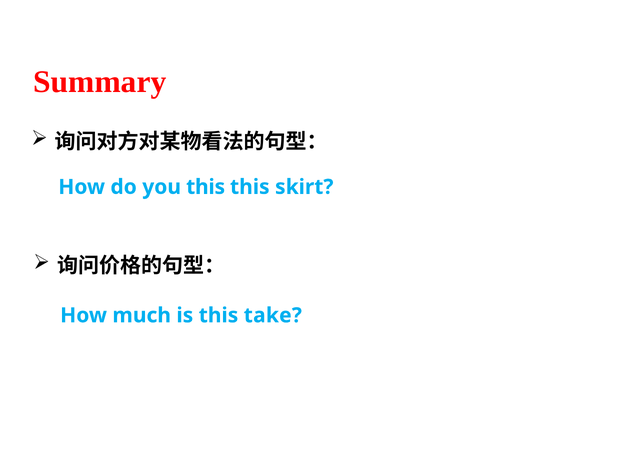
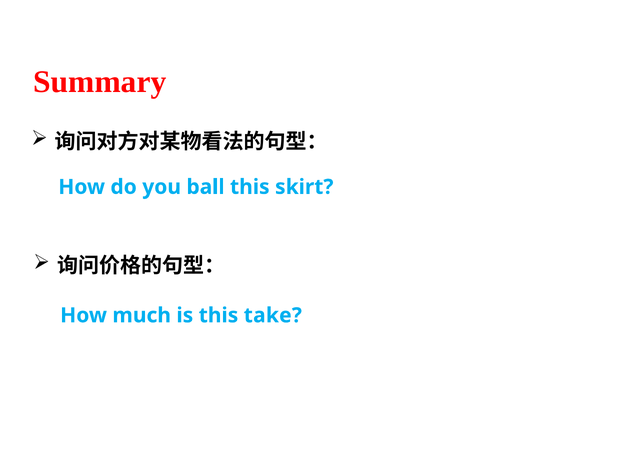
you this: this -> ball
